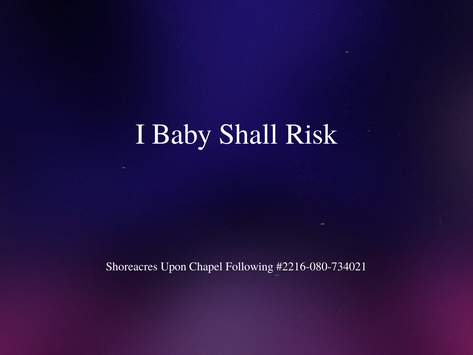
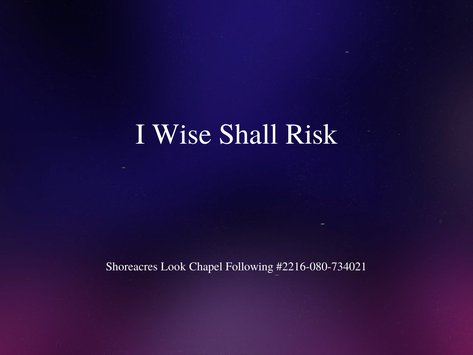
Baby: Baby -> Wise
Upon: Upon -> Look
